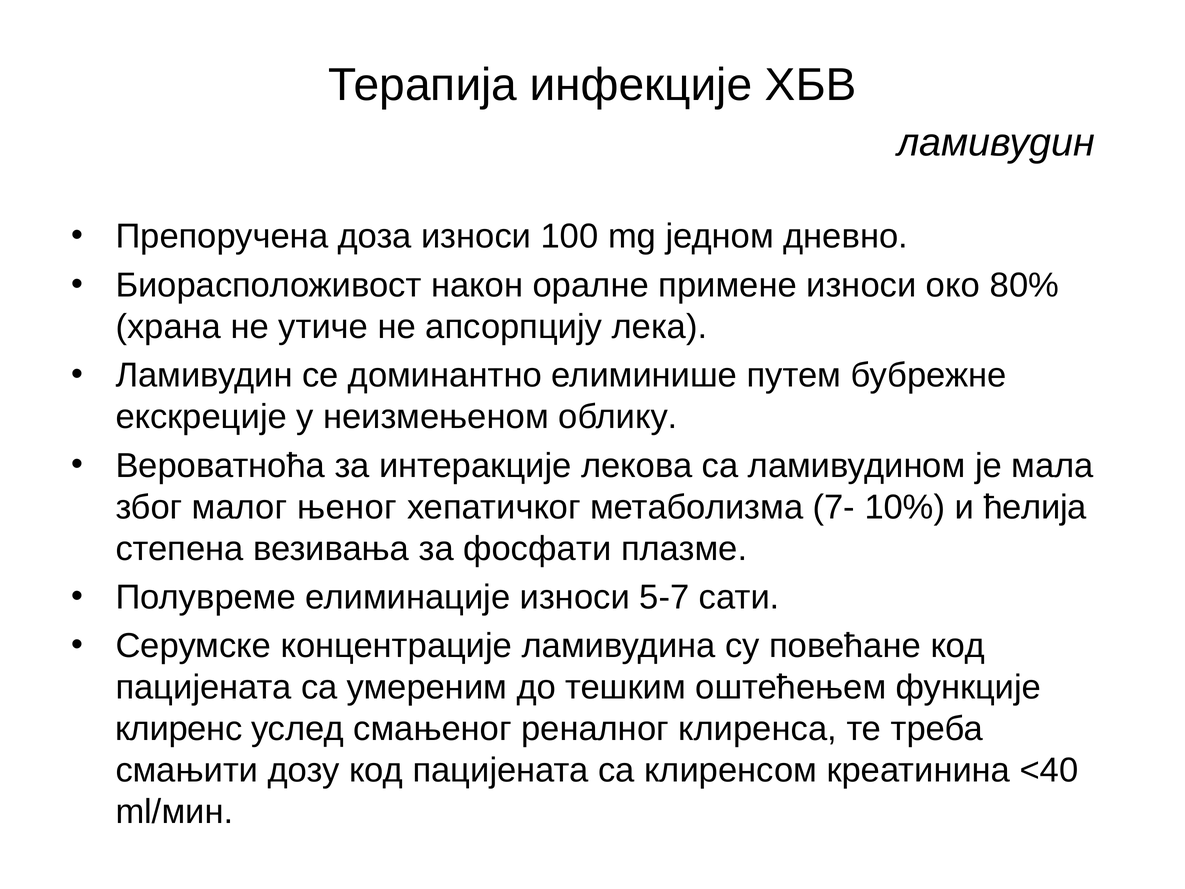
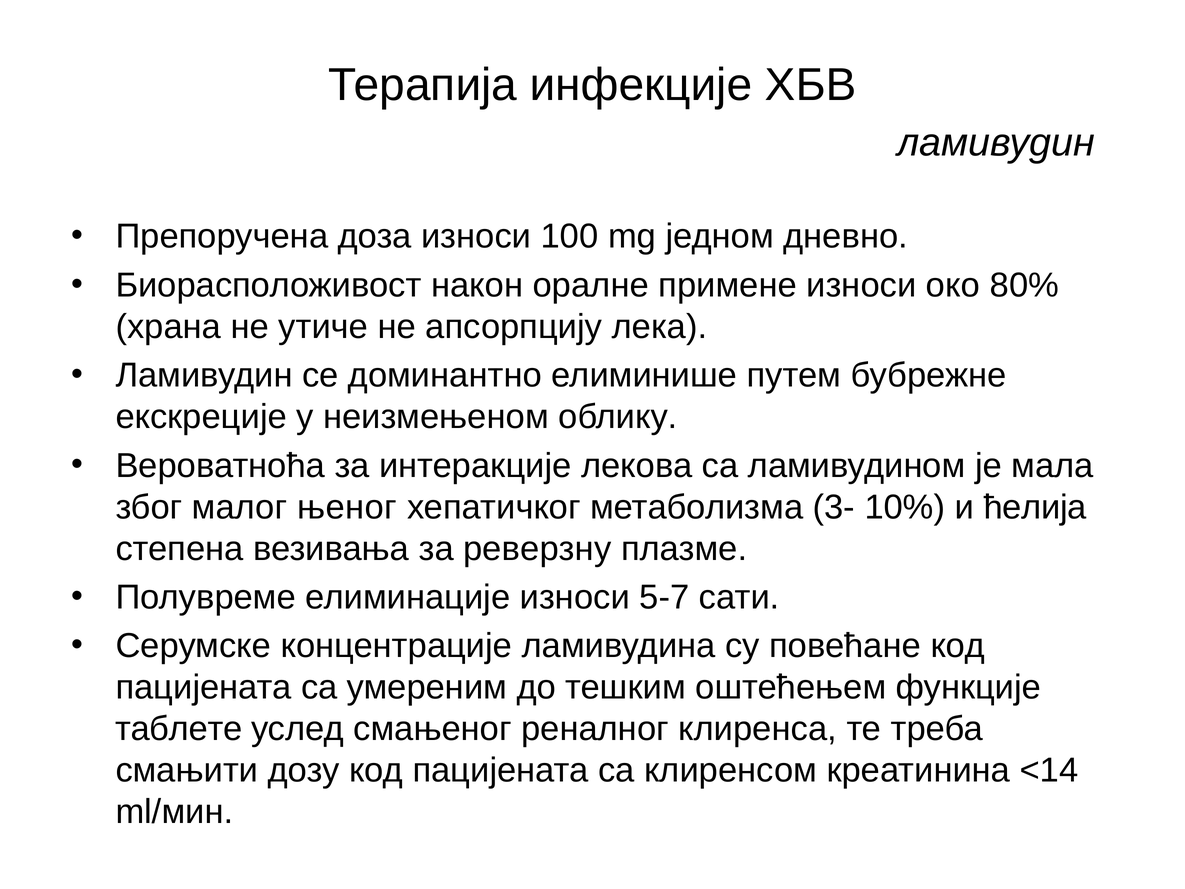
7-: 7- -> 3-
фосфати: фосфати -> реверзну
клиренс: клиренс -> таблете
<40: <40 -> <14
